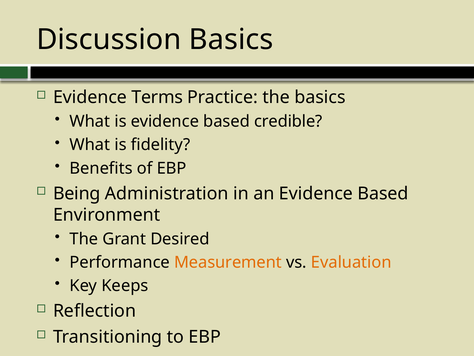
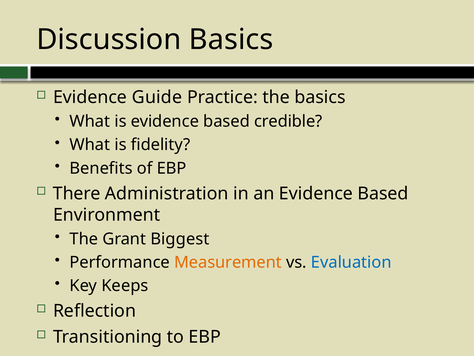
Terms: Terms -> Guide
Being: Being -> There
Desired: Desired -> Biggest
Evaluation colour: orange -> blue
